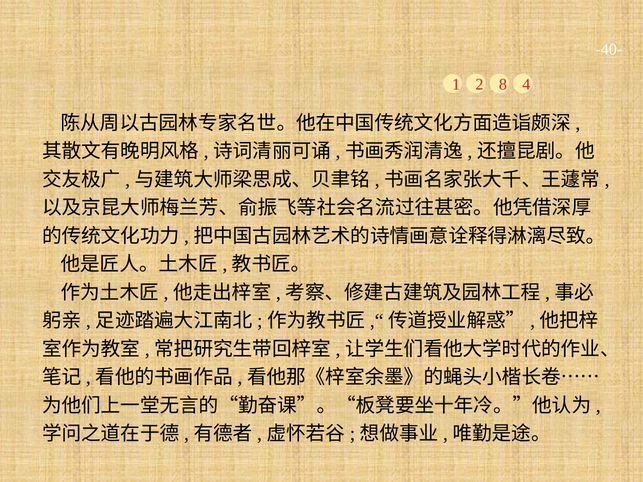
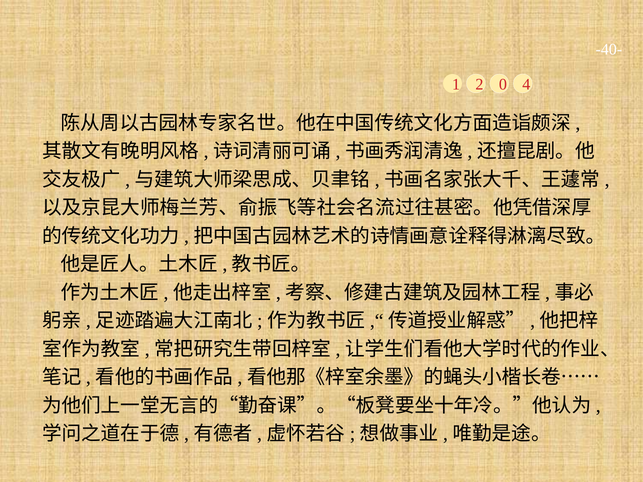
8: 8 -> 0
